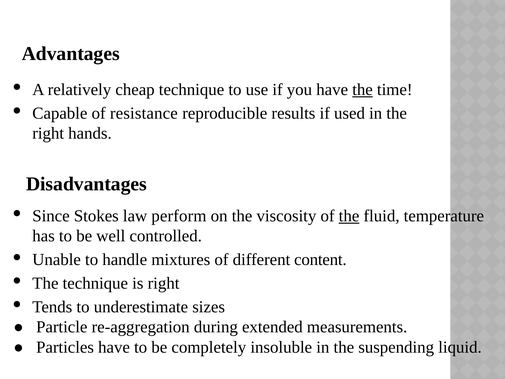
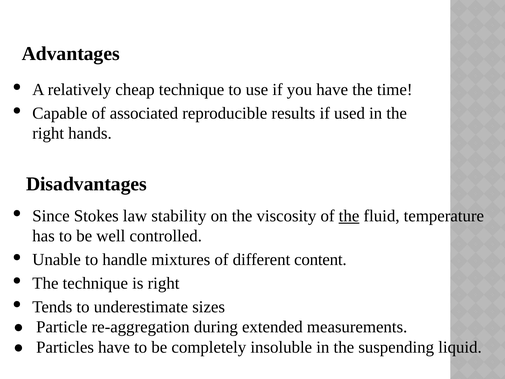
the at (363, 90) underline: present -> none
resistance: resistance -> associated
perform: perform -> stability
